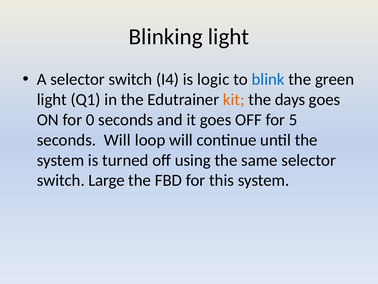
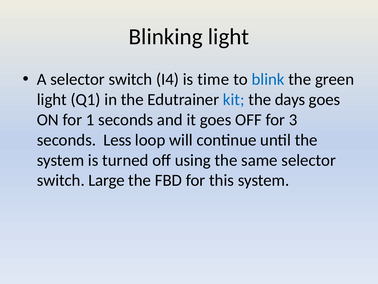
logic: logic -> time
kit colour: orange -> blue
0: 0 -> 1
5: 5 -> 3
seconds Will: Will -> Less
